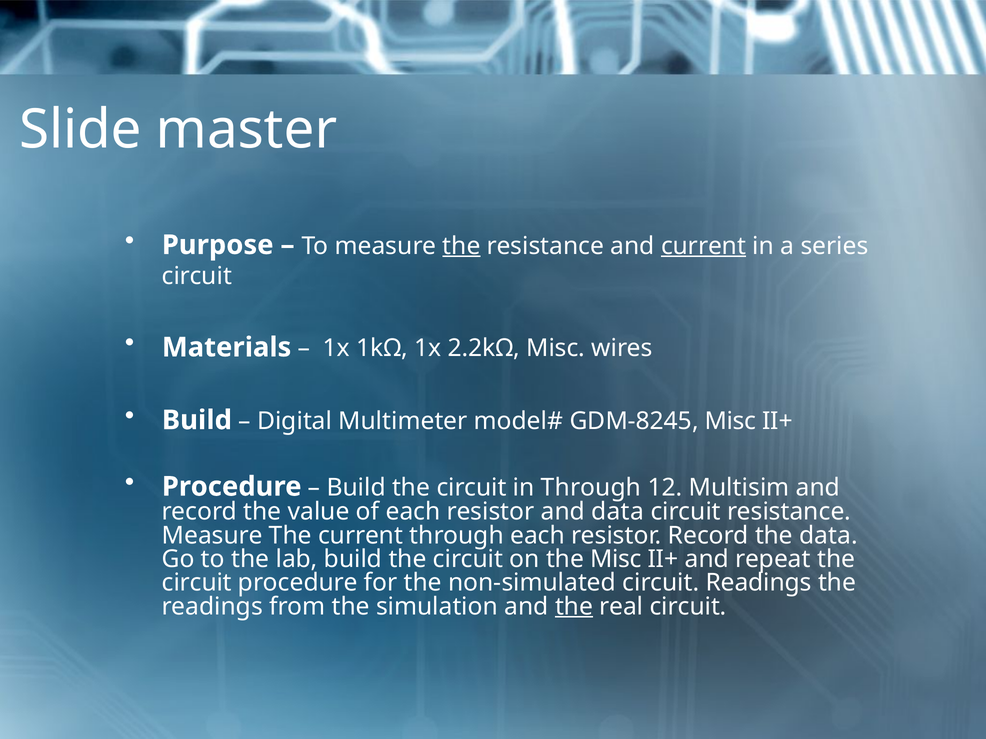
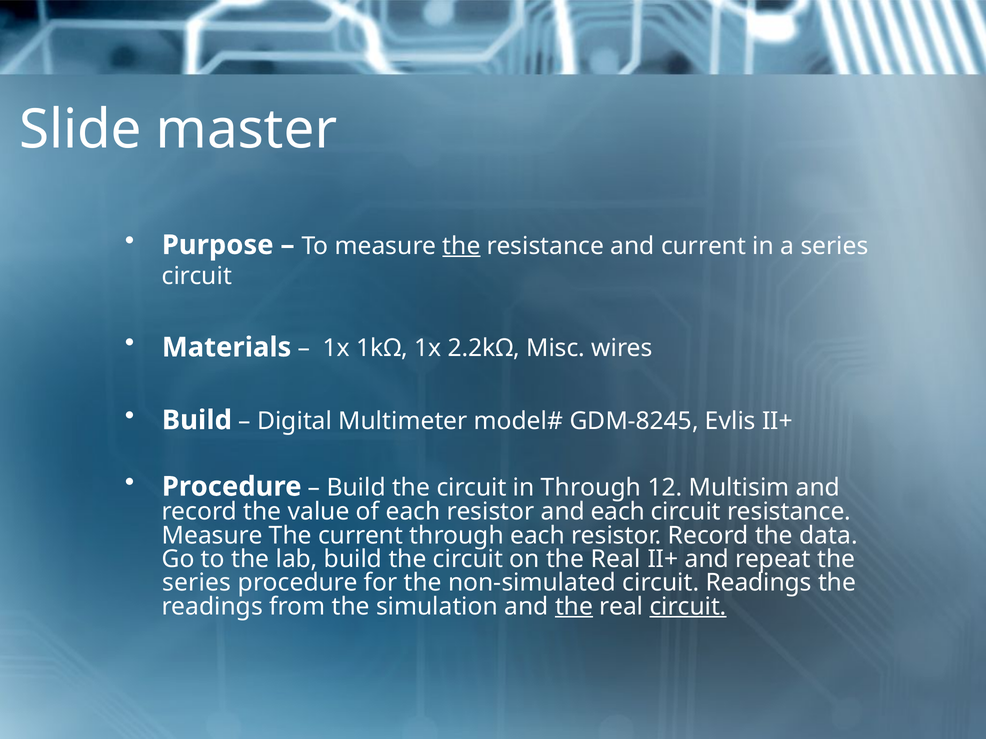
current at (704, 246) underline: present -> none
GDM-8245 Misc: Misc -> Evlis
and data: data -> each
on the Misc: Misc -> Real
circuit at (197, 583): circuit -> series
circuit at (688, 607) underline: none -> present
